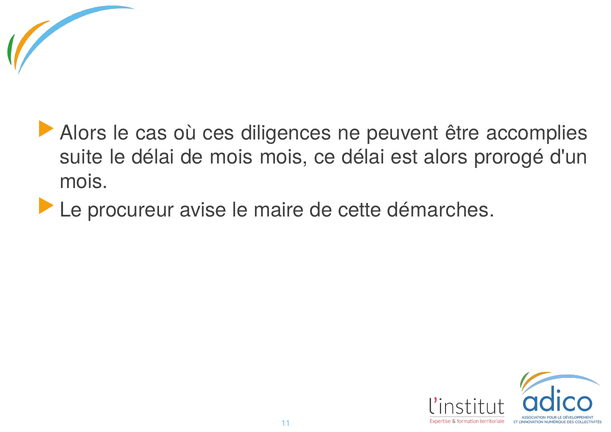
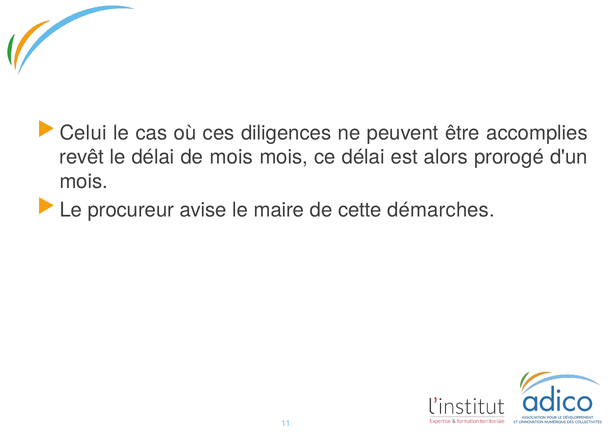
Alors at (83, 133): Alors -> Celui
suite: suite -> revêt
